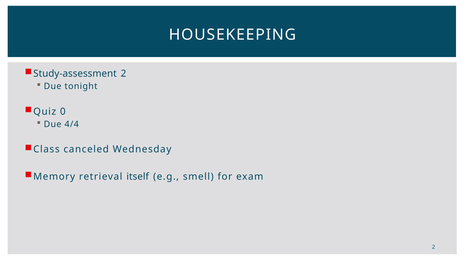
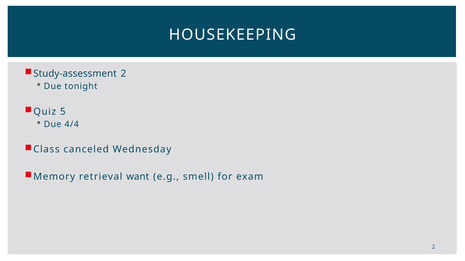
0: 0 -> 5
itself: itself -> want
